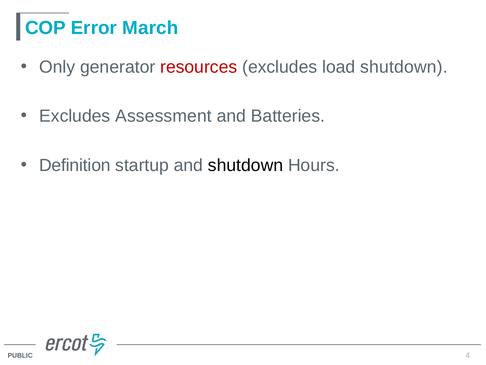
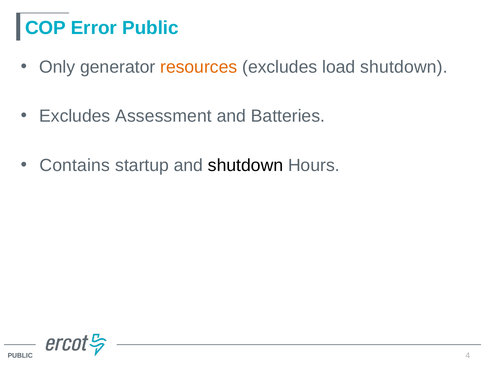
Error March: March -> Public
resources colour: red -> orange
Definition: Definition -> Contains
